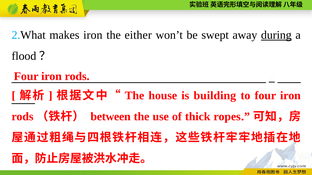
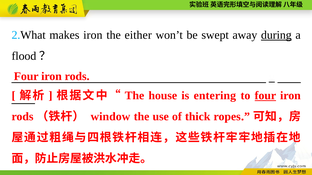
building: building -> entering
four at (265, 96) underline: none -> present
between: between -> window
